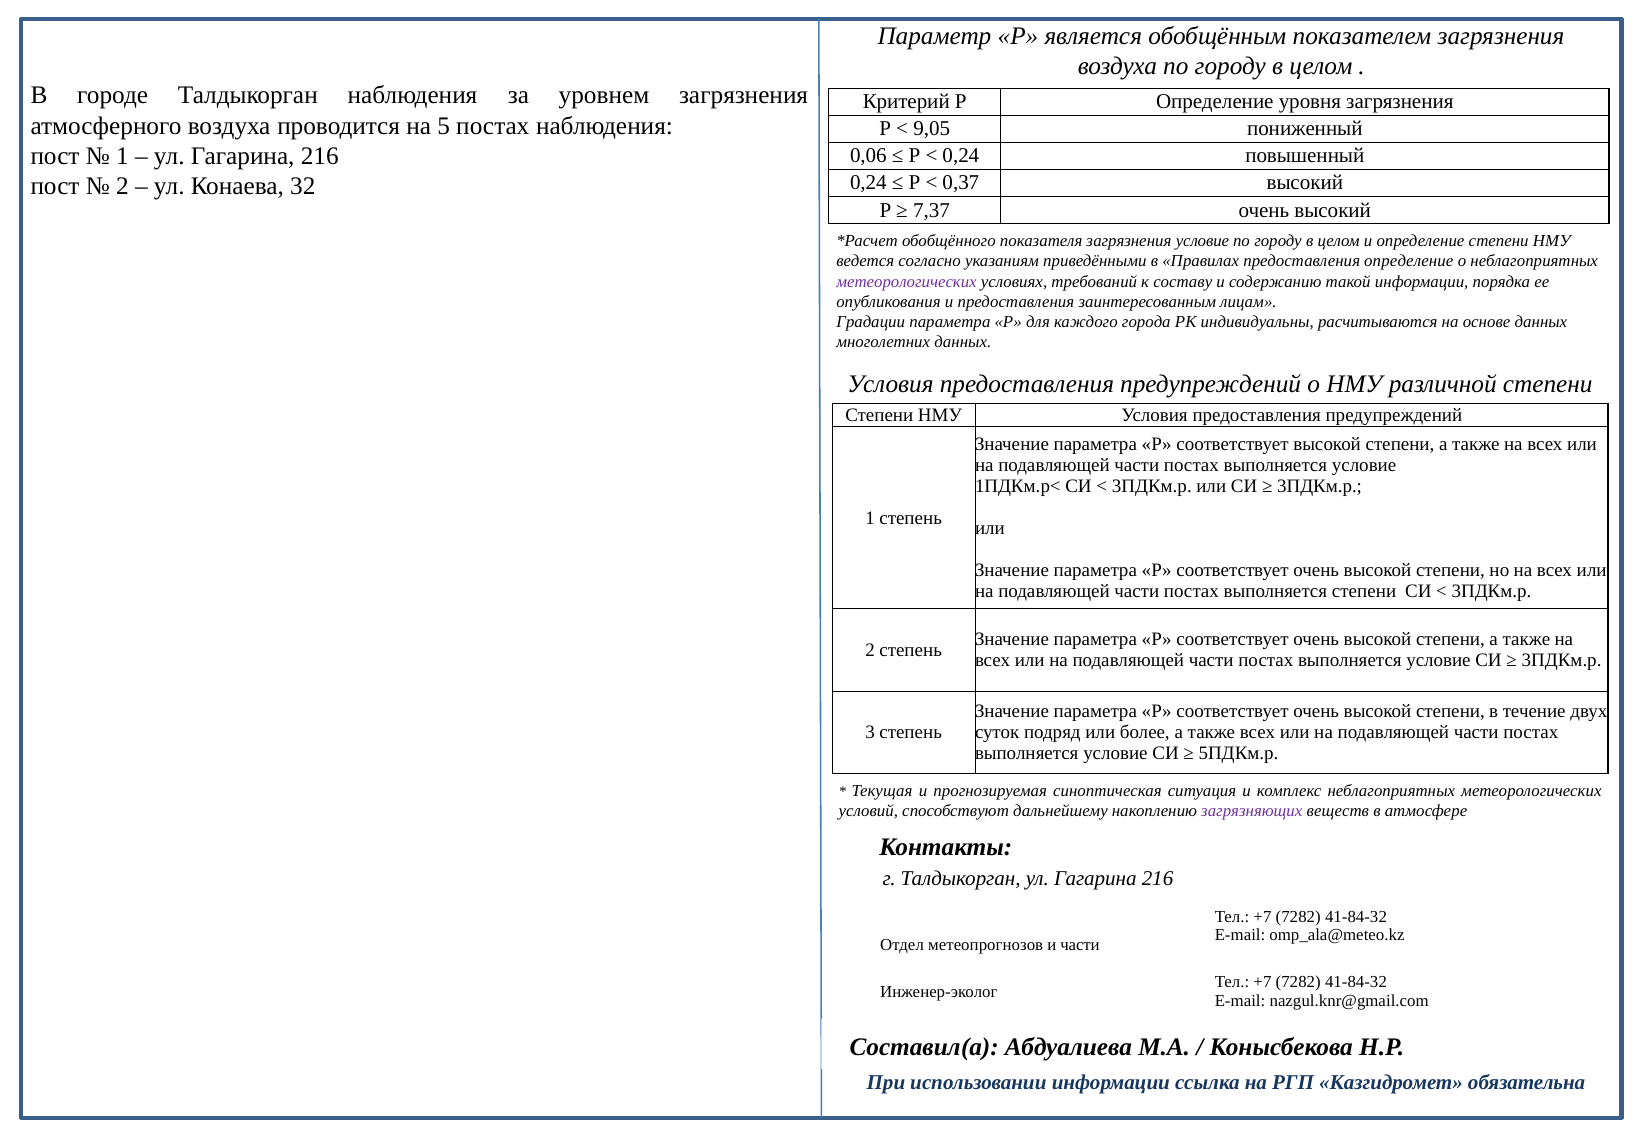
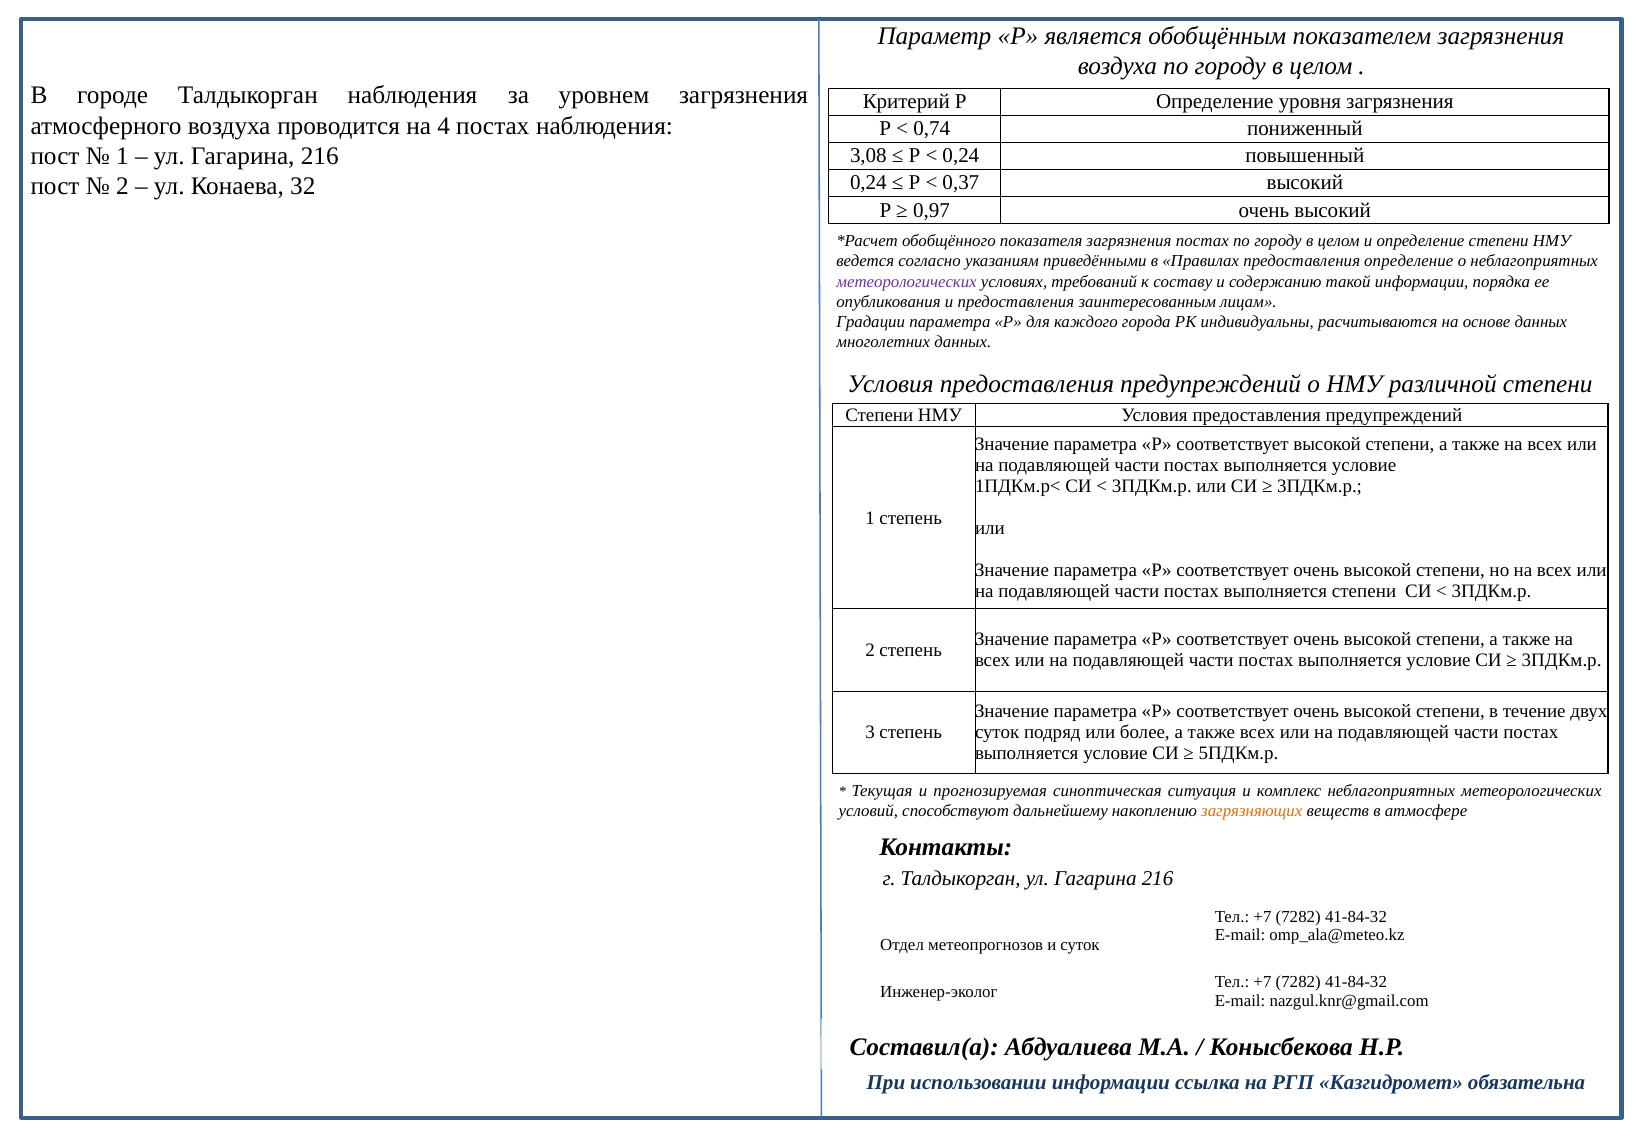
5: 5 -> 4
9,05: 9,05 -> 0,74
0,06: 0,06 -> 3,08
7,37: 7,37 -> 0,97
загрязнения условие: условие -> постах
загрязняющих colour: purple -> orange
и части: части -> суток
